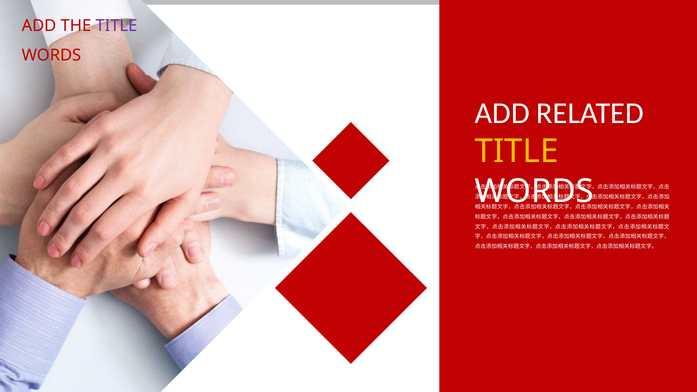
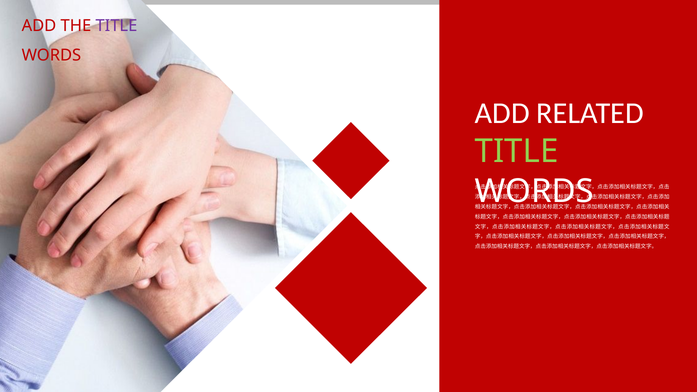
TITLE at (517, 152) colour: yellow -> light green
